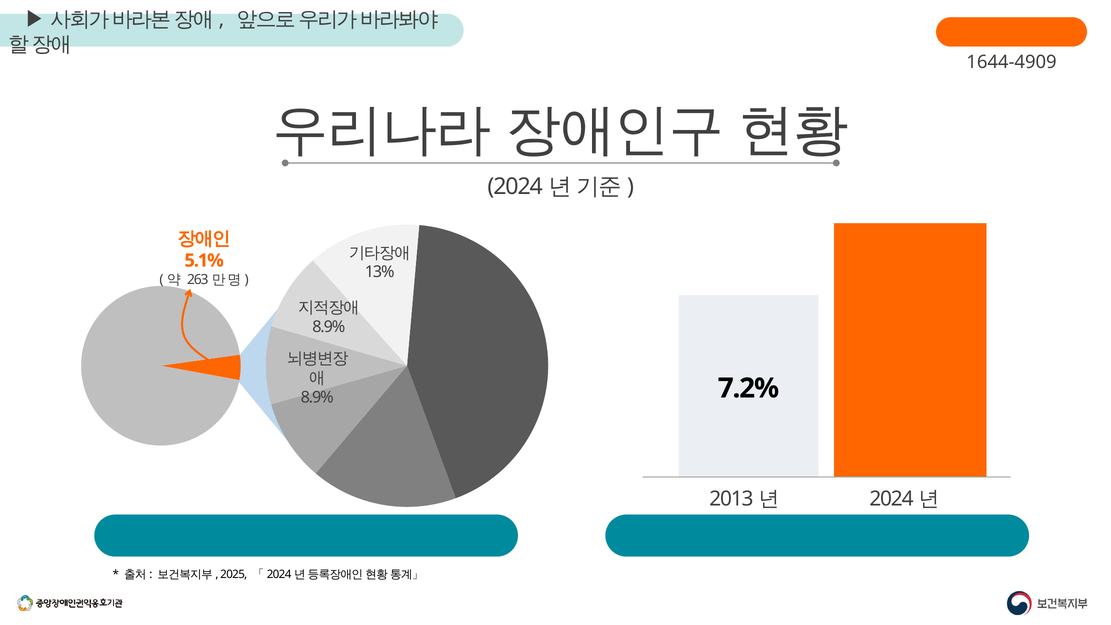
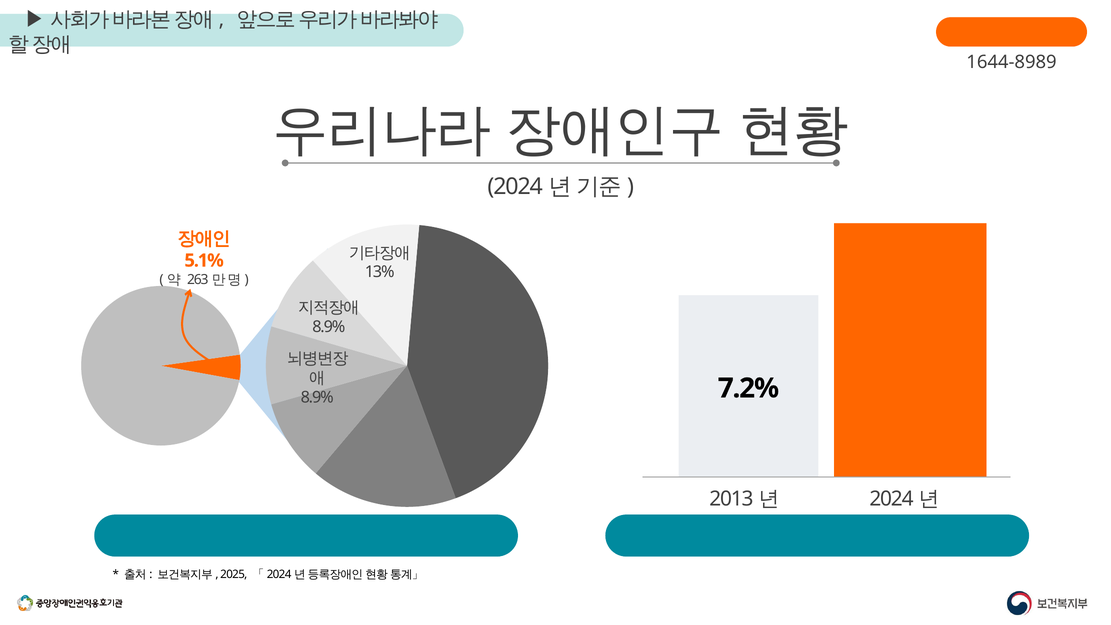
1644-4909: 1644-4909 -> 1644-8989
